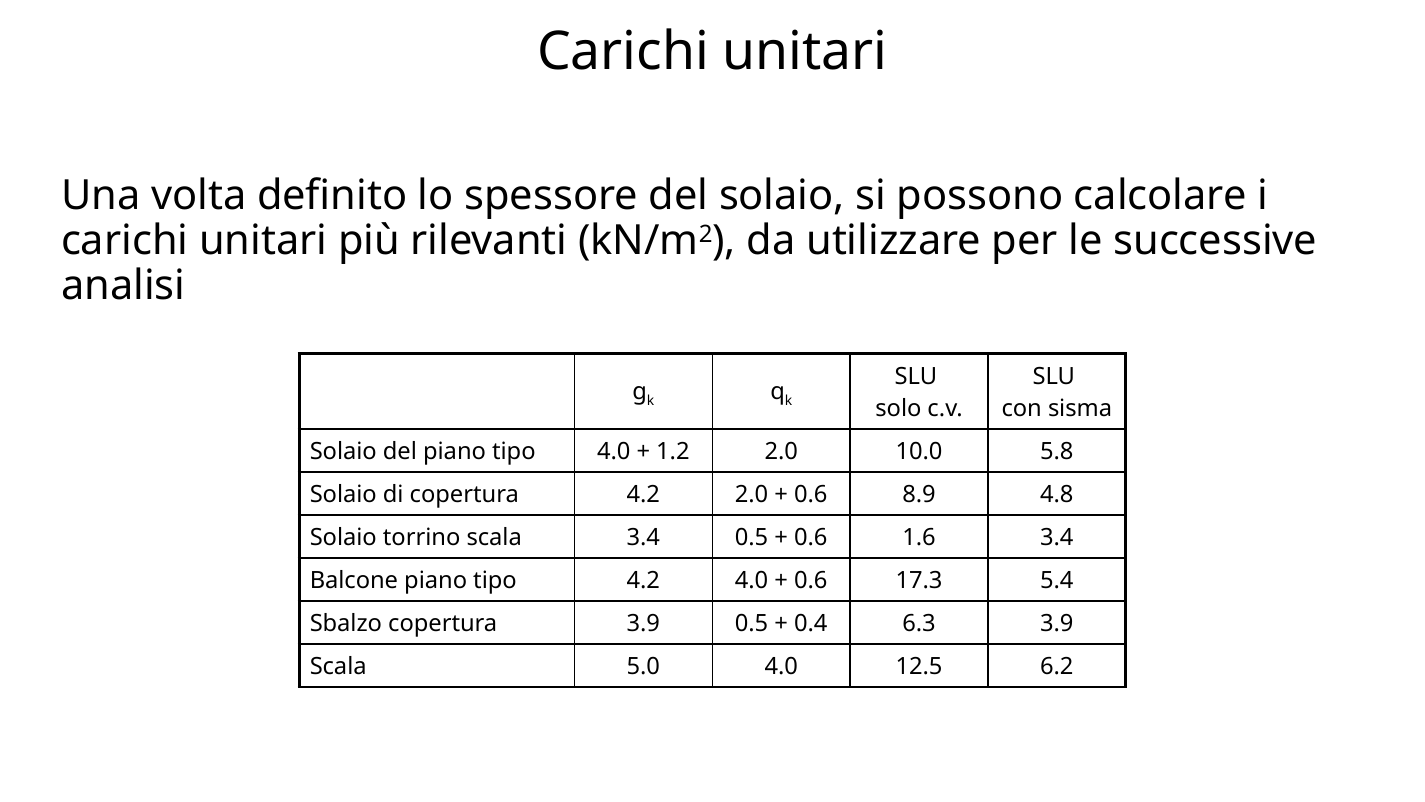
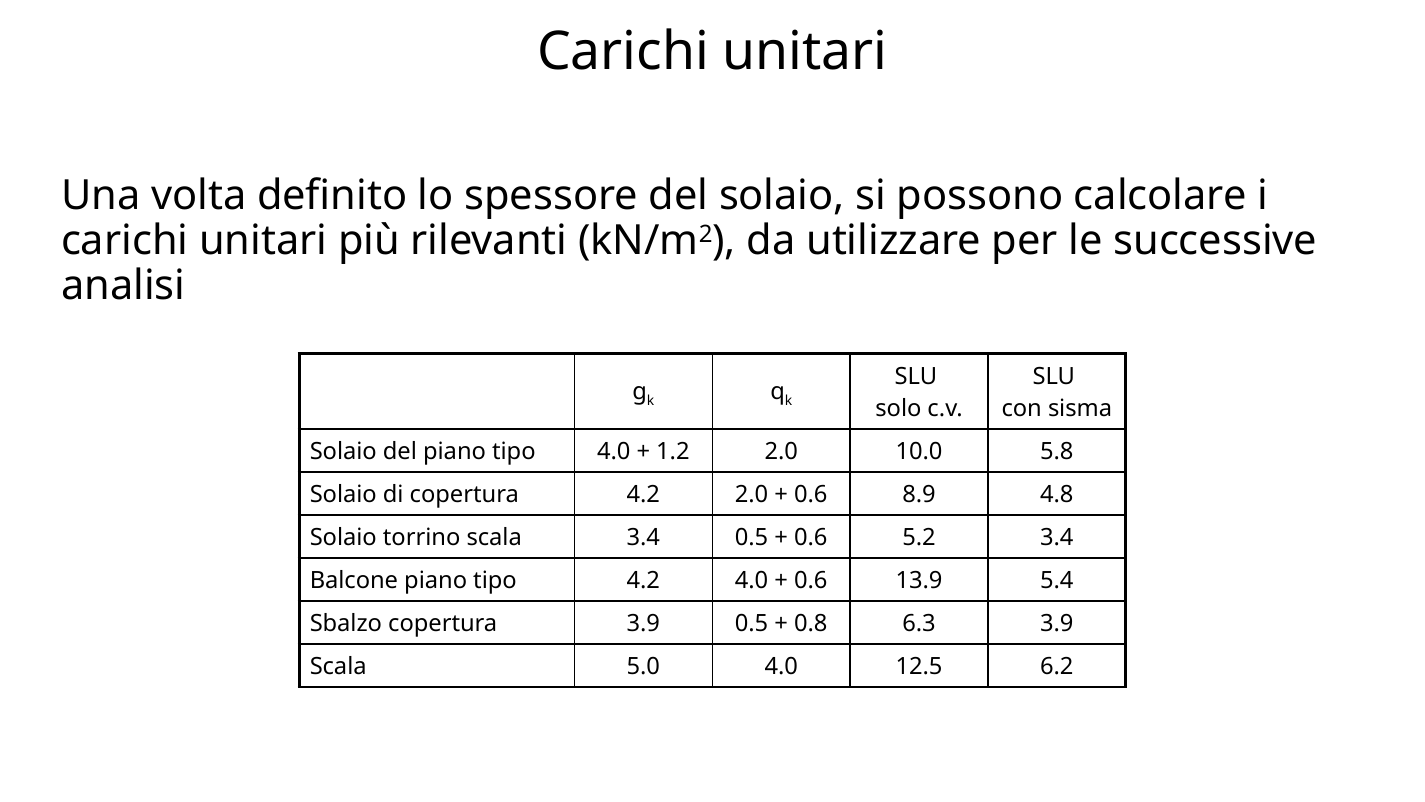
1.6: 1.6 -> 5.2
17.3: 17.3 -> 13.9
0.4: 0.4 -> 0.8
